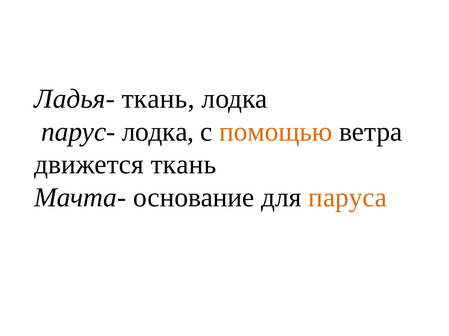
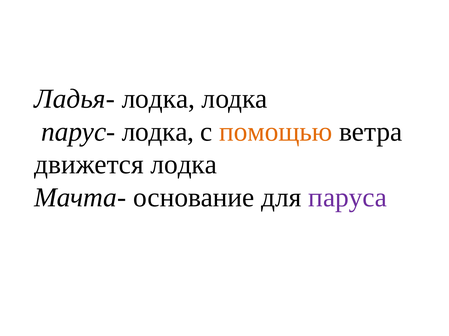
Ладья- ткань: ткань -> лодка
движется ткань: ткань -> лодка
паруса colour: orange -> purple
